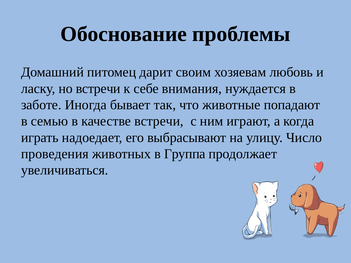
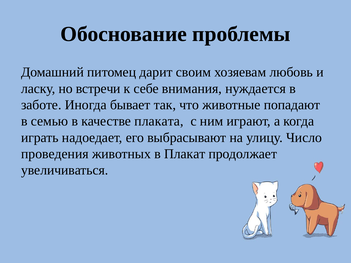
качестве встречи: встречи -> плаката
Группа: Группа -> Плакат
